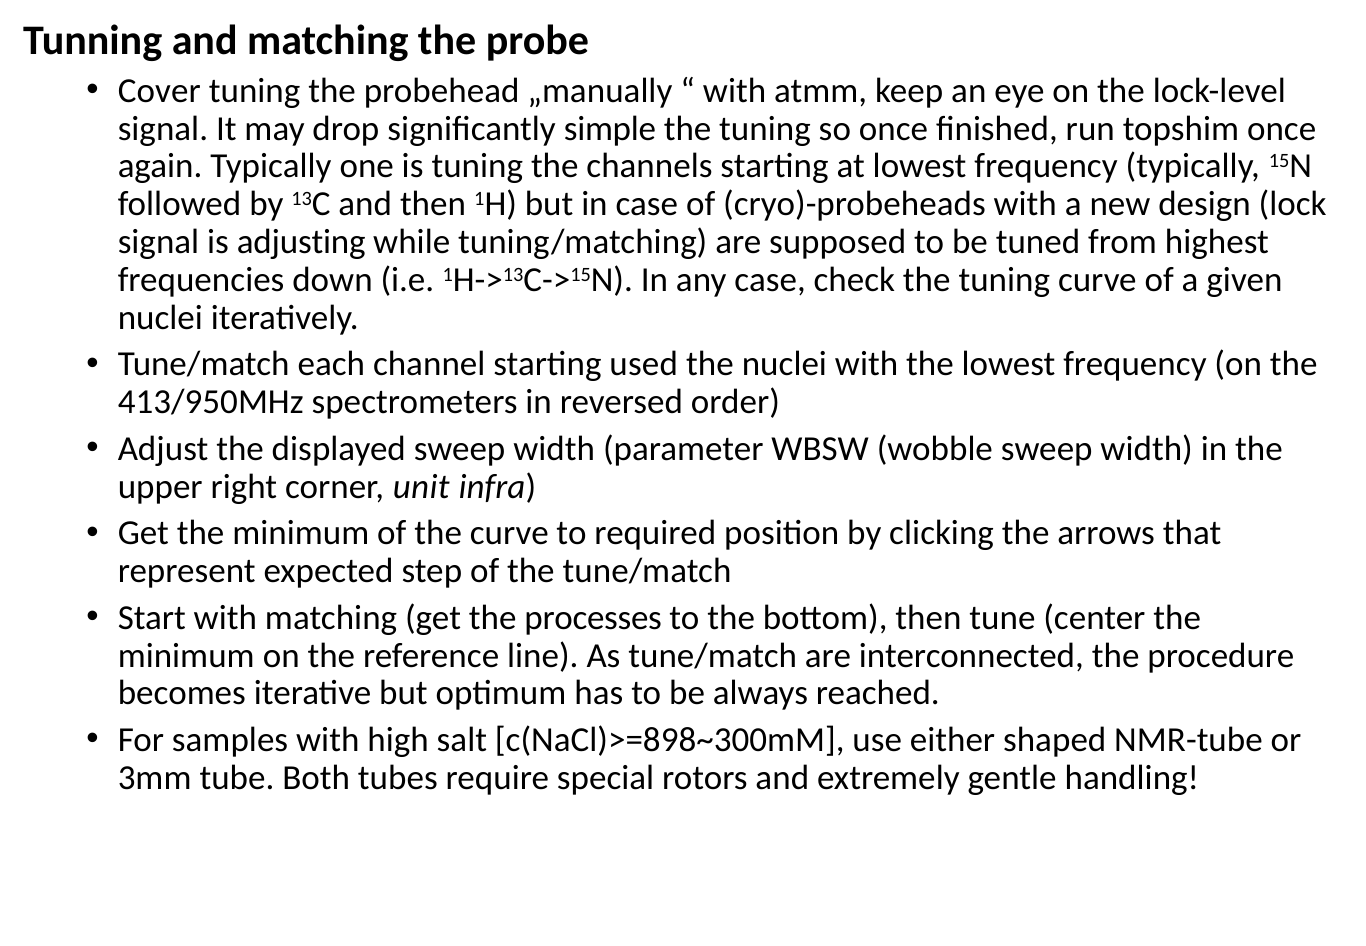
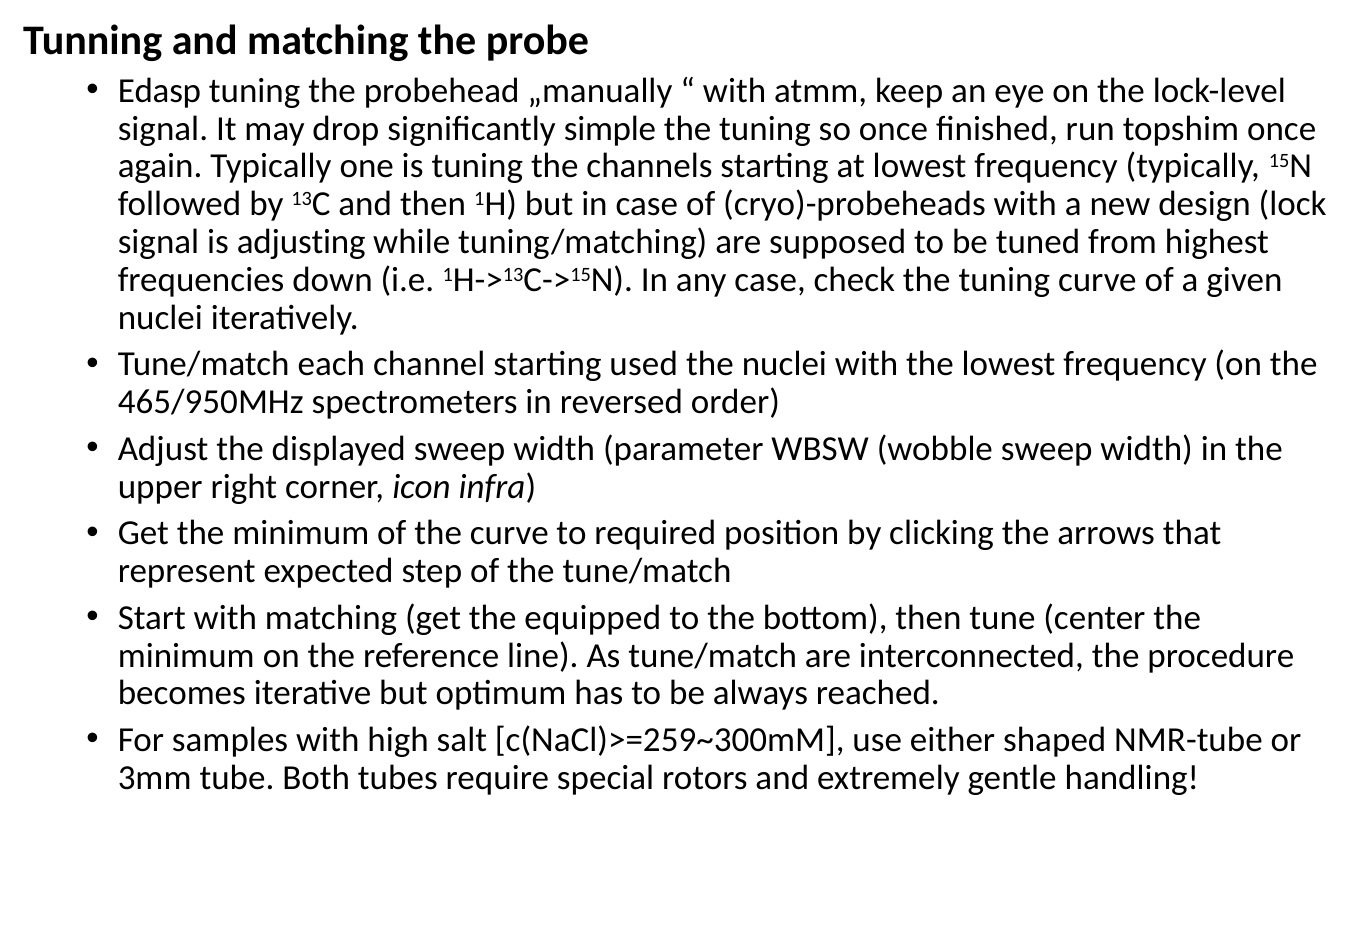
Cover: Cover -> Edasp
413/950MHz: 413/950MHz -> 465/950MHz
unit: unit -> icon
processes: processes -> equipped
c(NaCl)>=898~300mM: c(NaCl)>=898~300mM -> c(NaCl)>=259~300mM
